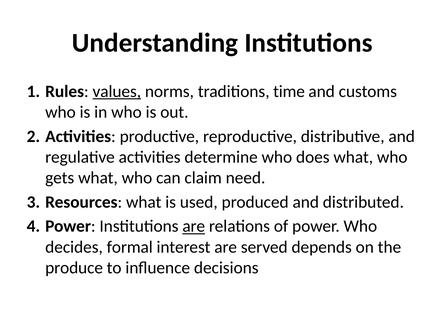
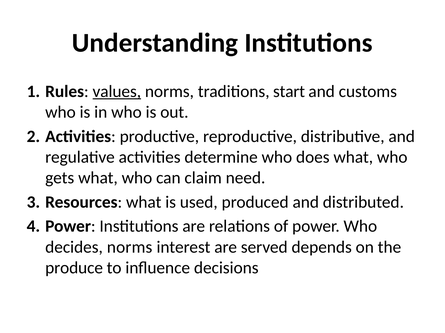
time: time -> start
are at (194, 227) underline: present -> none
decides formal: formal -> norms
